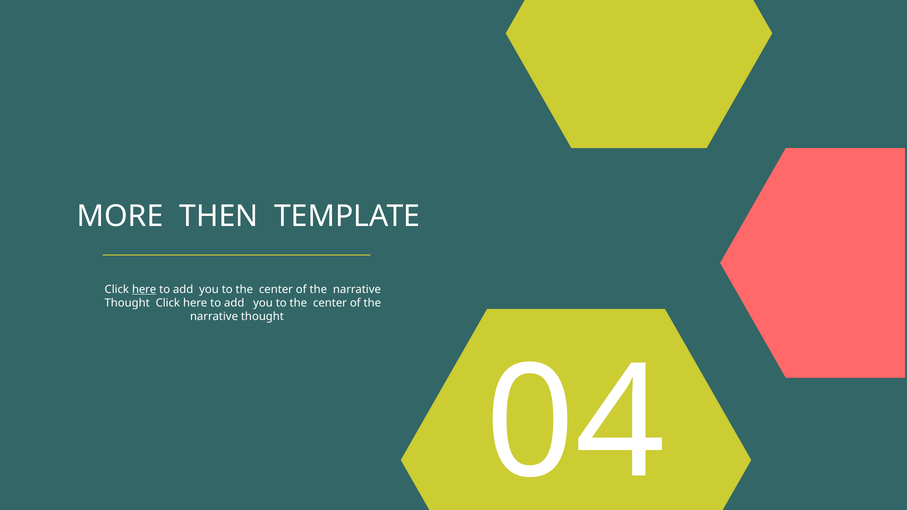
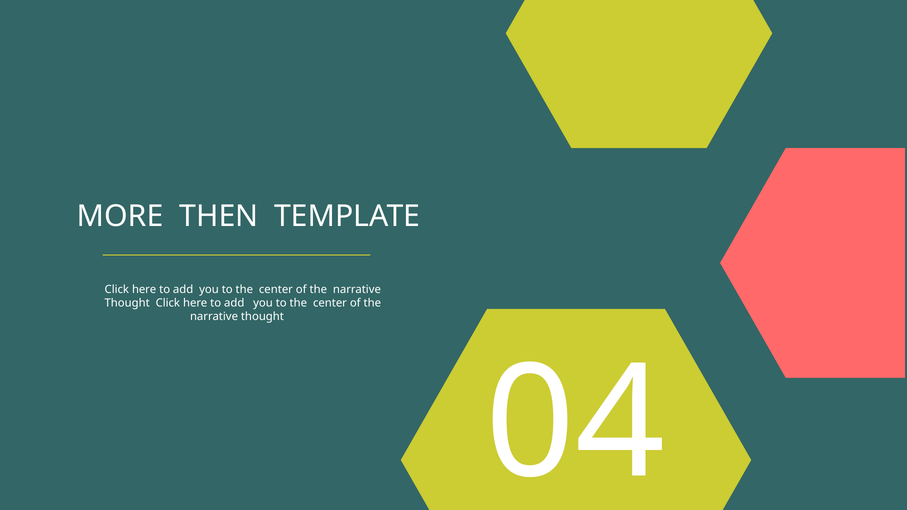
here at (144, 289) underline: present -> none
